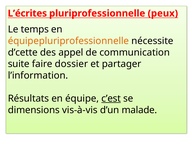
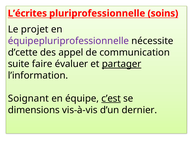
peux: peux -> soins
temps: temps -> projet
équipepluriprofessionnelle colour: orange -> purple
dossier: dossier -> évaluer
partager underline: none -> present
Résultats: Résultats -> Soignant
malade: malade -> dernier
